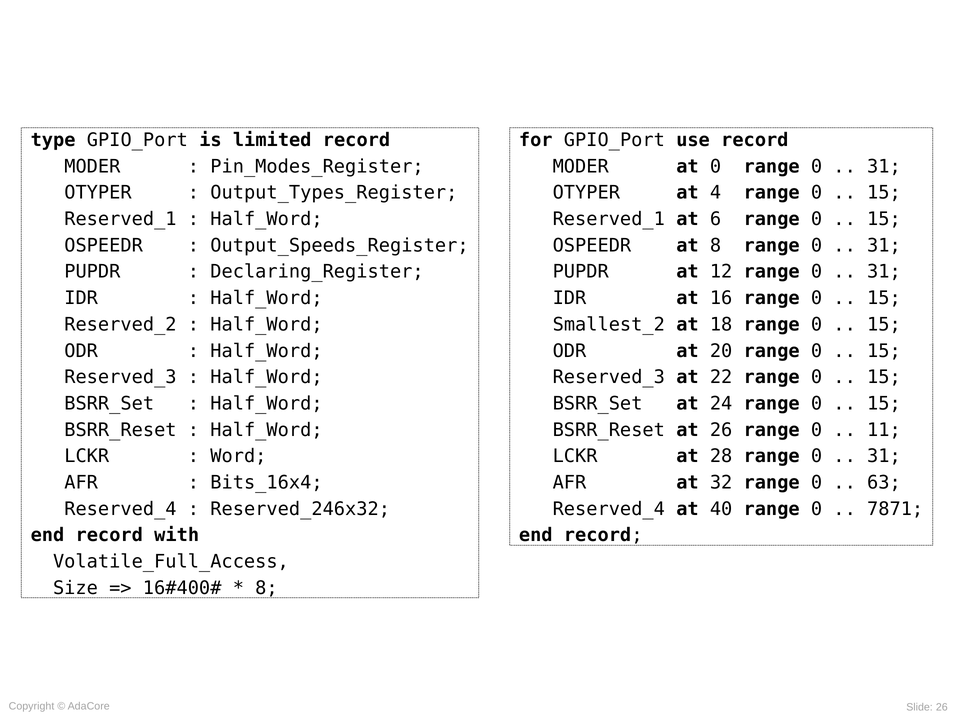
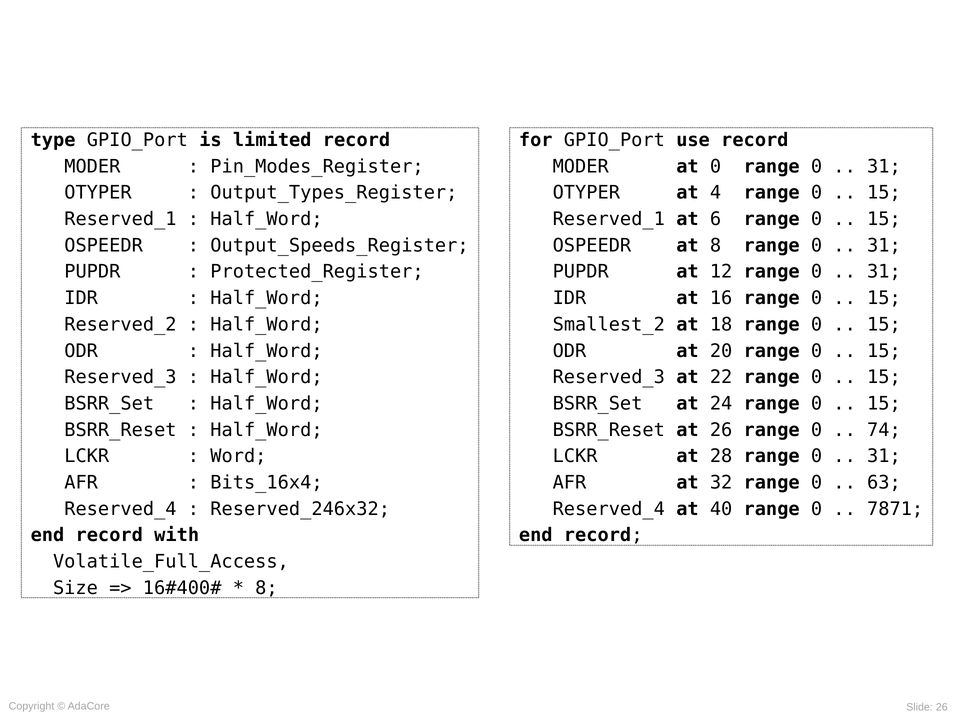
Declaring_Register: Declaring_Register -> Protected_Register
11: 11 -> 74
